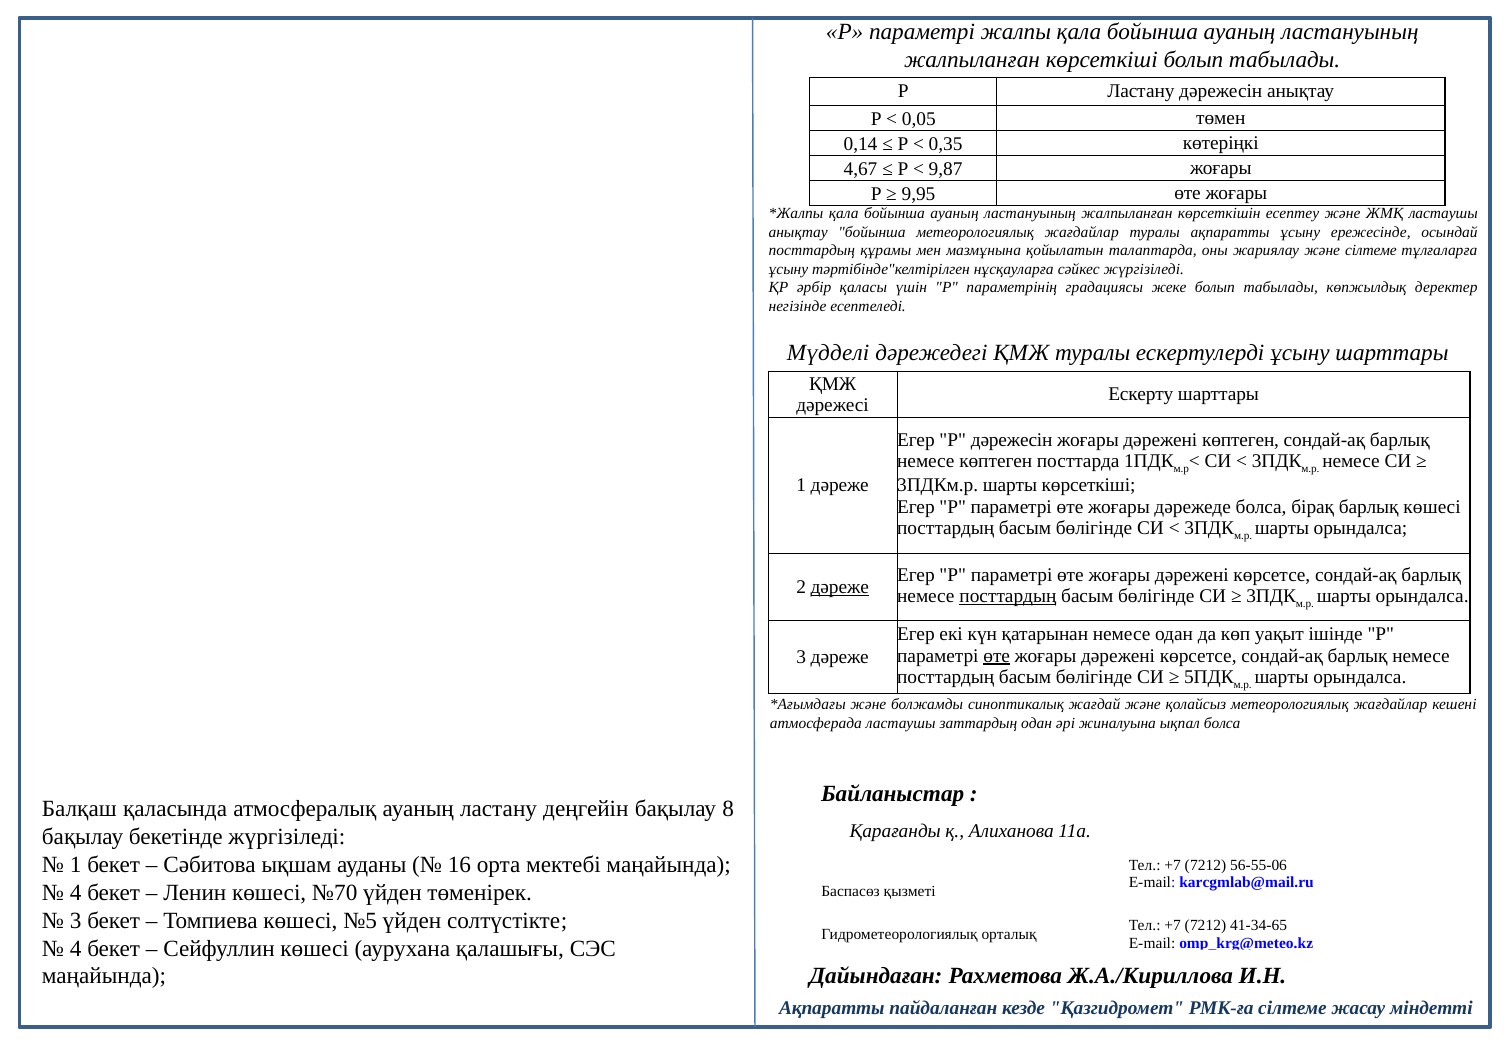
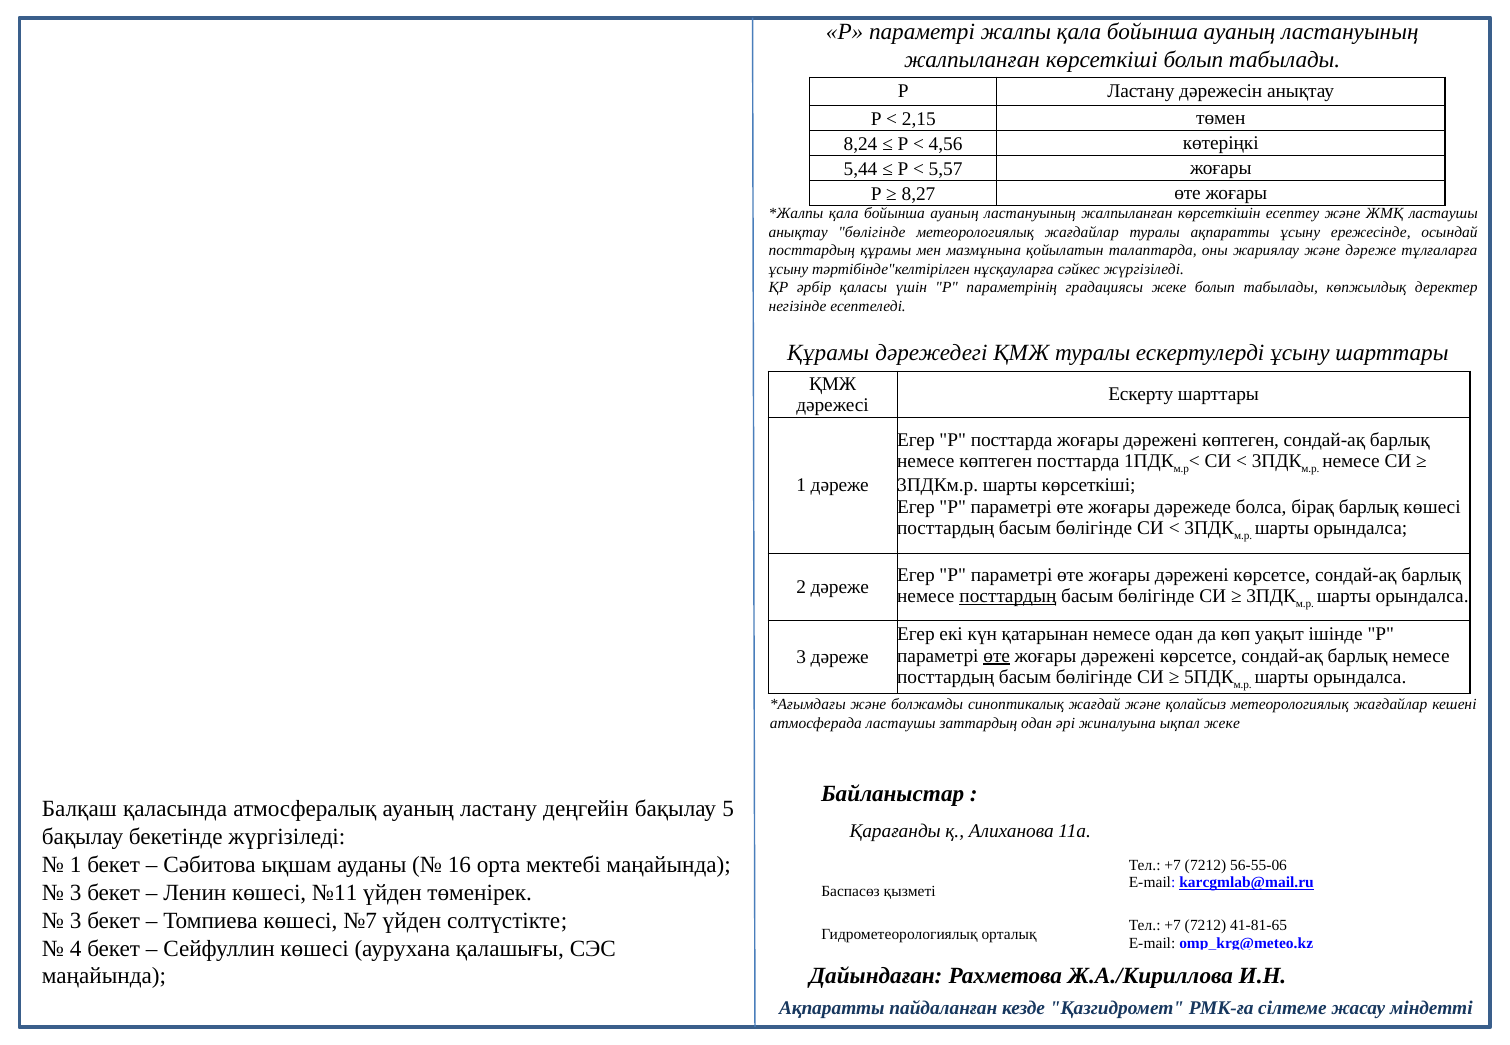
0,05: 0,05 -> 2,15
0,14: 0,14 -> 8,24
0,35: 0,35 -> 4,56
4,67: 4,67 -> 5,44
9,87: 9,87 -> 5,57
9,95: 9,95 -> 8,27
анықтау бойынша: бойынша -> бөлігінде
және сілтеме: сілтеме -> дәреже
Мүдделі at (828, 353): Мүдделі -> Құрамы
Р дәрежесін: дәрежесін -> посттарда
дәреже at (840, 587) underline: present -> none
ықпал болса: болса -> жеке
8: 8 -> 5
karcgmlab@mail.ru underline: none -> present
4 at (76, 893): 4 -> 3
№70: №70 -> №11
№5: №5 -> №7
41-34-65: 41-34-65 -> 41-81-65
